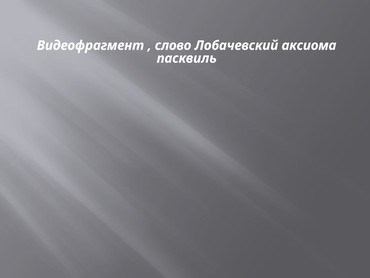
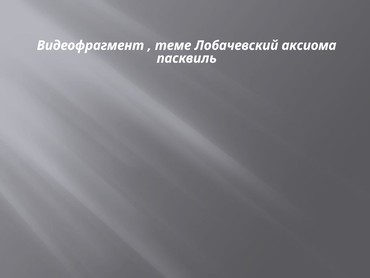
слово: слово -> теме
